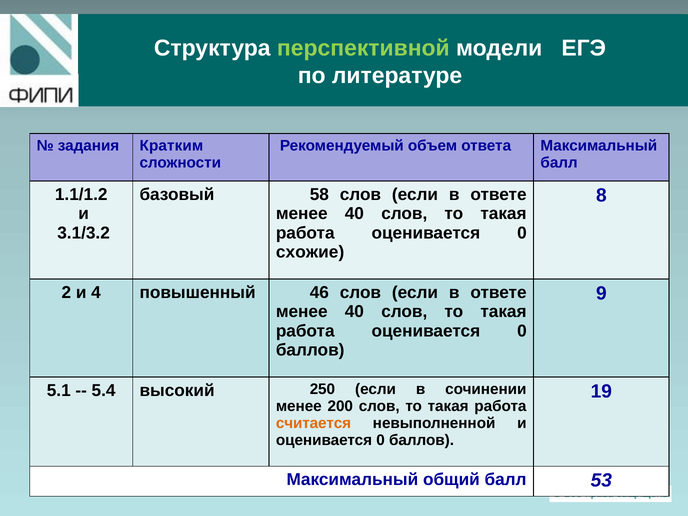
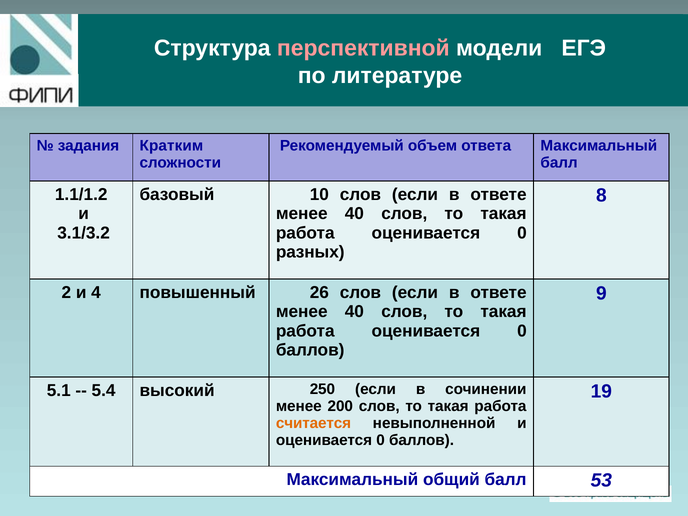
перспективной colour: light green -> pink
58: 58 -> 10
схожие: схожие -> разных
46: 46 -> 26
